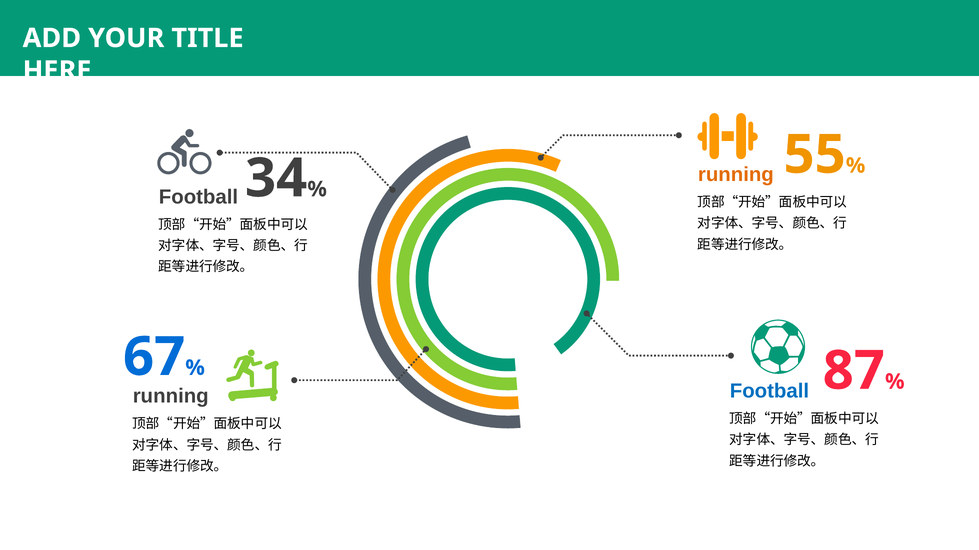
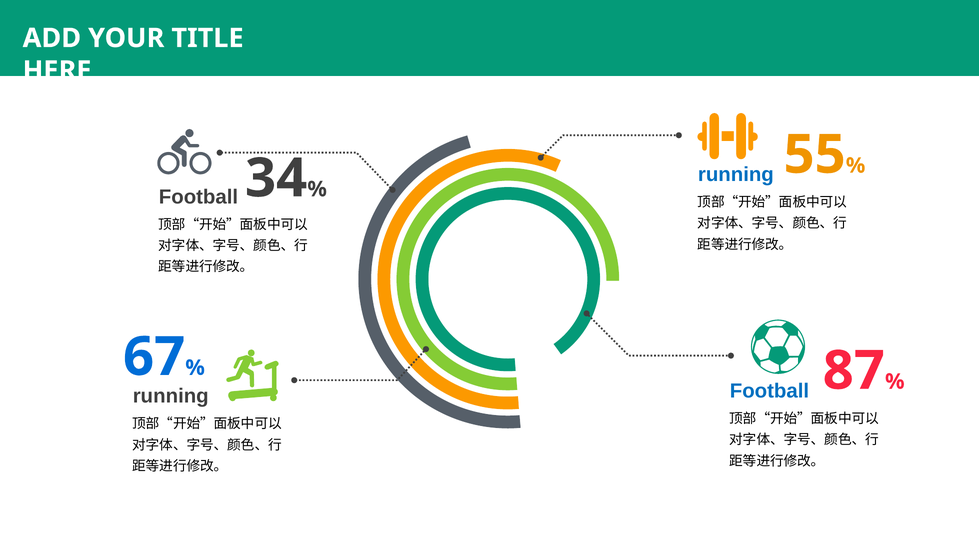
running at (736, 175) colour: orange -> blue
